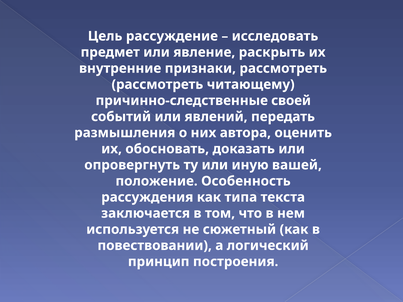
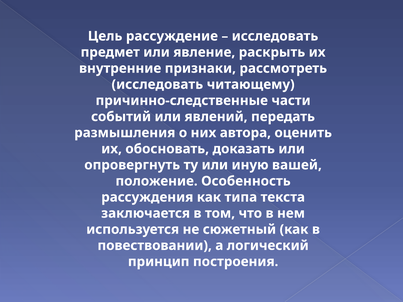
рассмотреть at (157, 85): рассмотреть -> исследовать
своей: своей -> части
